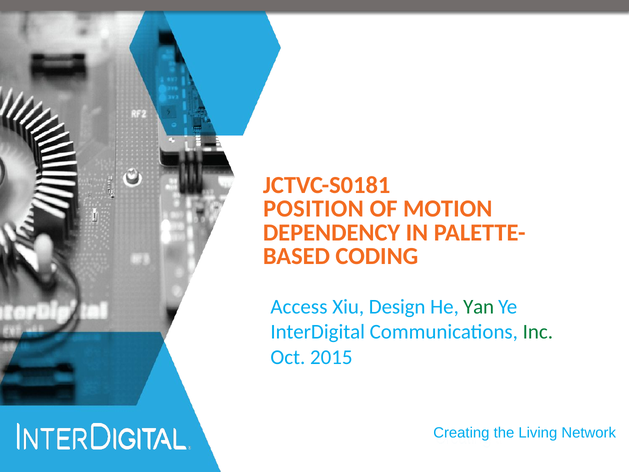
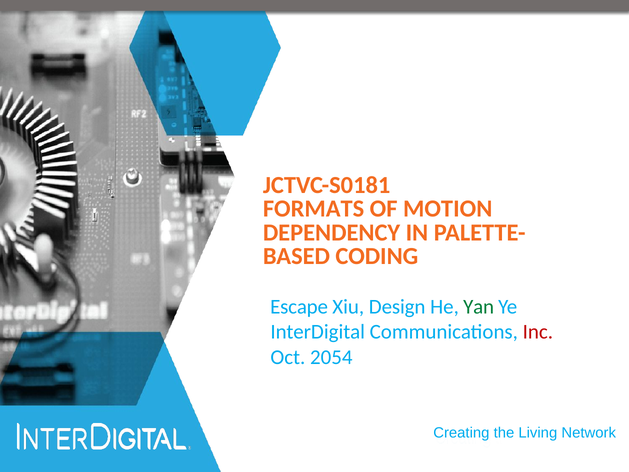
POSITION: POSITION -> FORMATS
Access: Access -> Escape
Inc colour: green -> red
2015: 2015 -> 2054
